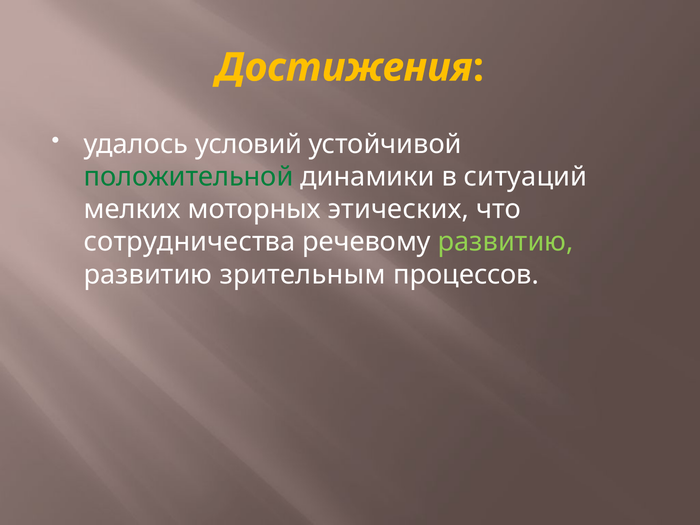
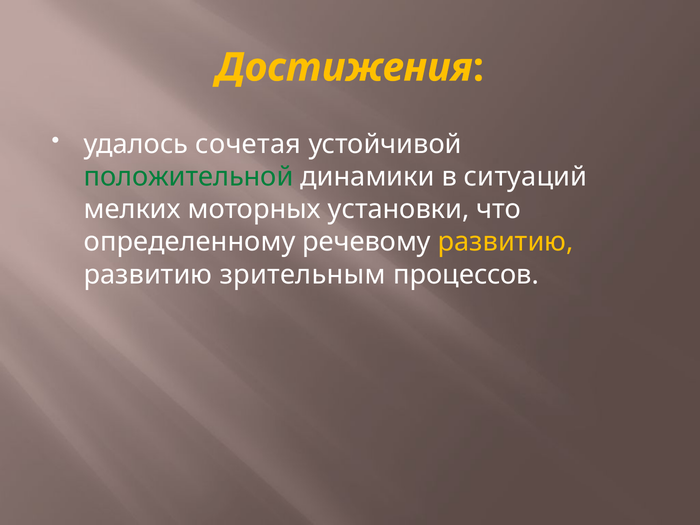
условий: условий -> сочетая
этических: этических -> установки
сотрудничества: сотрудничества -> определенному
развитию at (506, 242) colour: light green -> yellow
